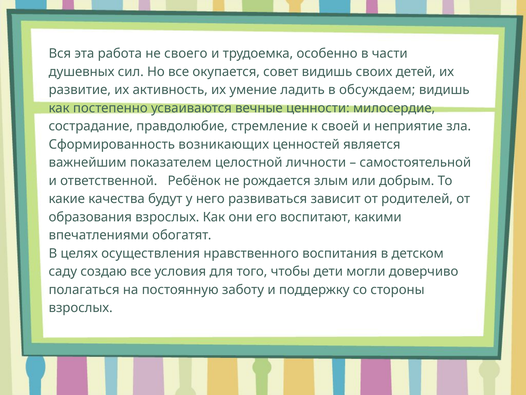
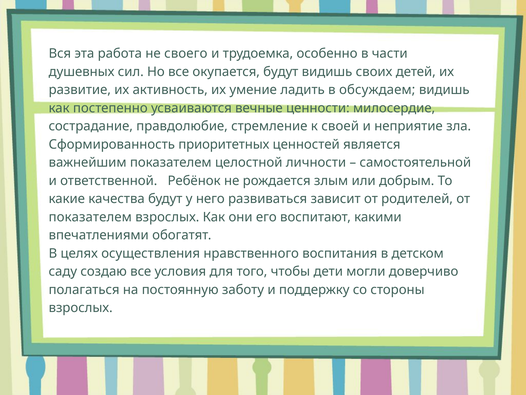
окупается совет: совет -> будут
возникающих: возникающих -> приоритетных
образования at (90, 217): образования -> показателем
